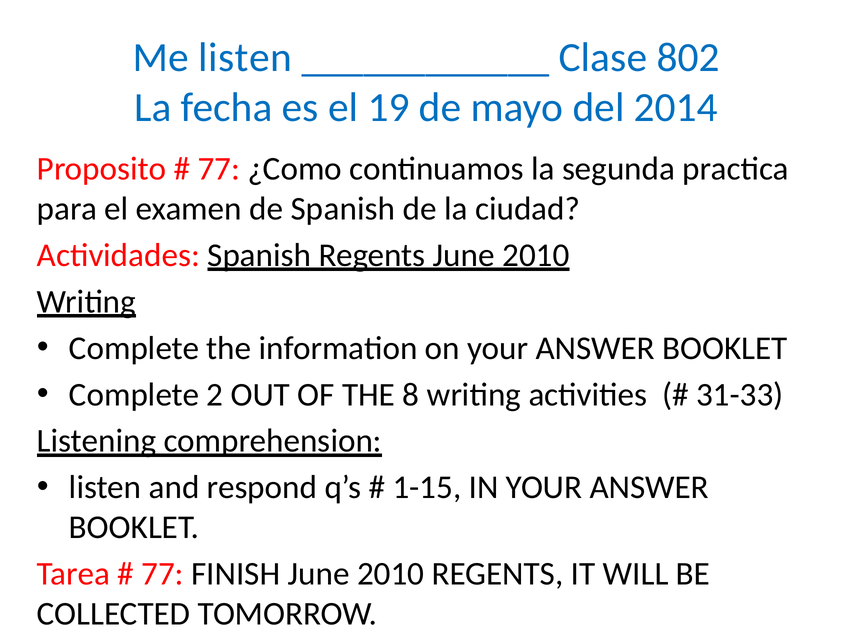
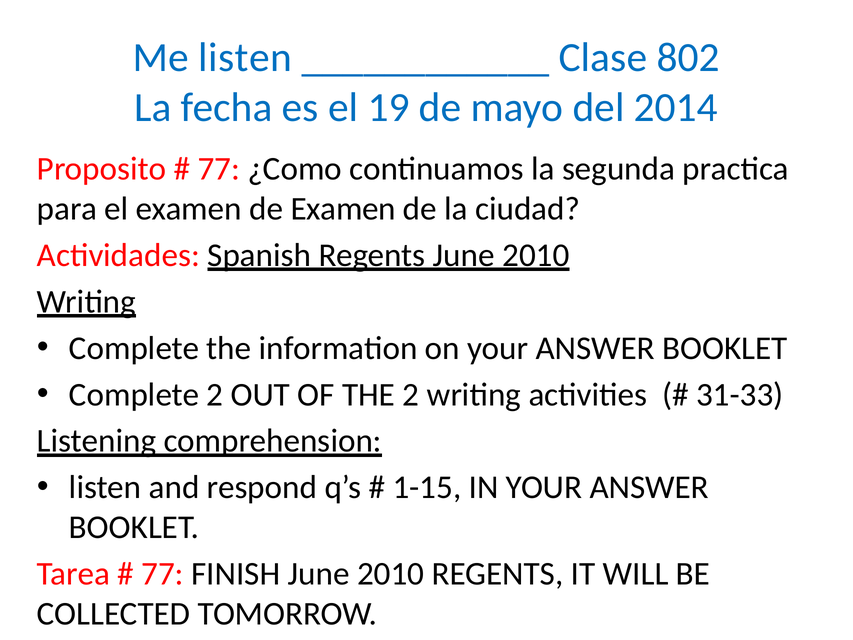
de Spanish: Spanish -> Examen
THE 8: 8 -> 2
